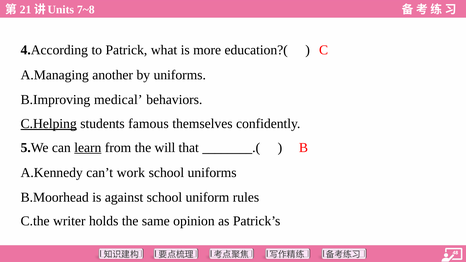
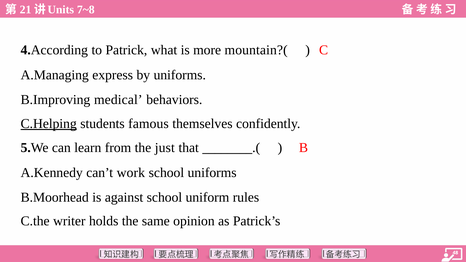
education?(: education?( -> mountain?(
another: another -> express
learn underline: present -> none
will: will -> just
